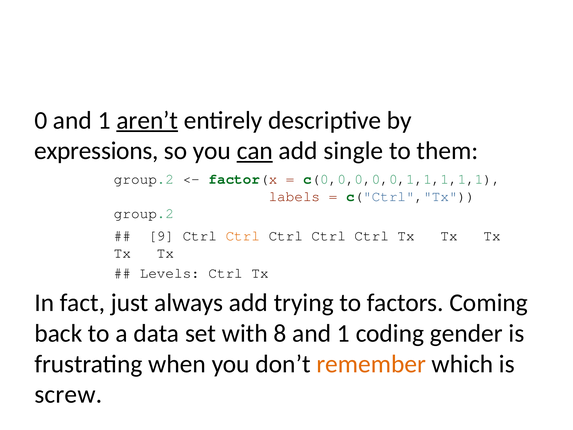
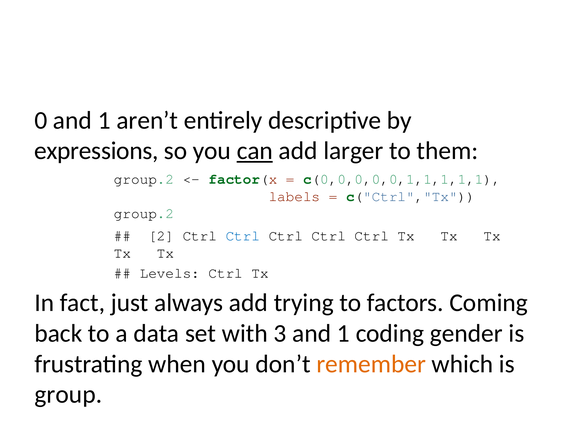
aren’t underline: present -> none
single: single -> larger
9: 9 -> 2
Ctrl at (243, 236) colour: orange -> blue
8: 8 -> 3
screw: screw -> group
